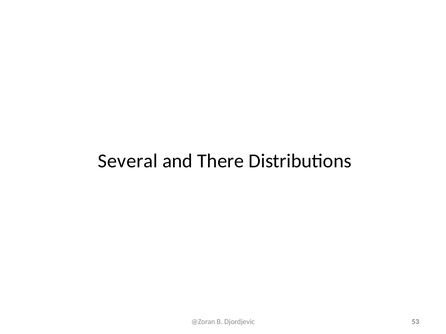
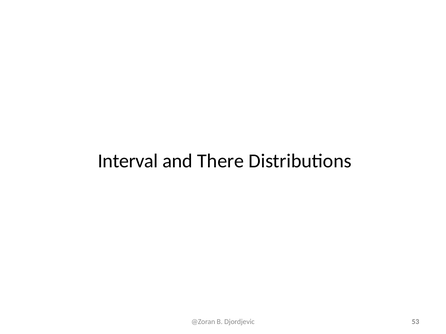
Several: Several -> Interval
